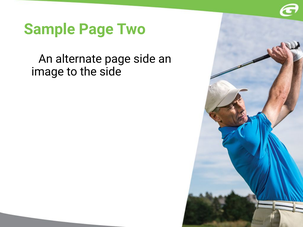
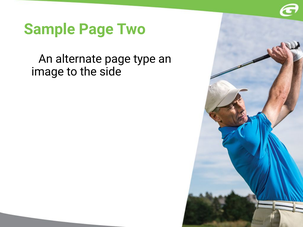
page side: side -> type
